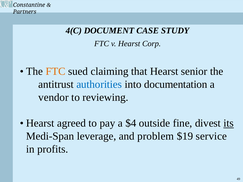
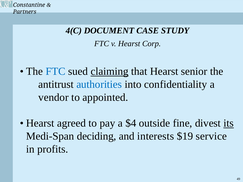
FTC at (56, 72) colour: orange -> blue
claiming underline: none -> present
documentation: documentation -> confidentiality
reviewing: reviewing -> appointed
leverage: leverage -> deciding
problem: problem -> interests
